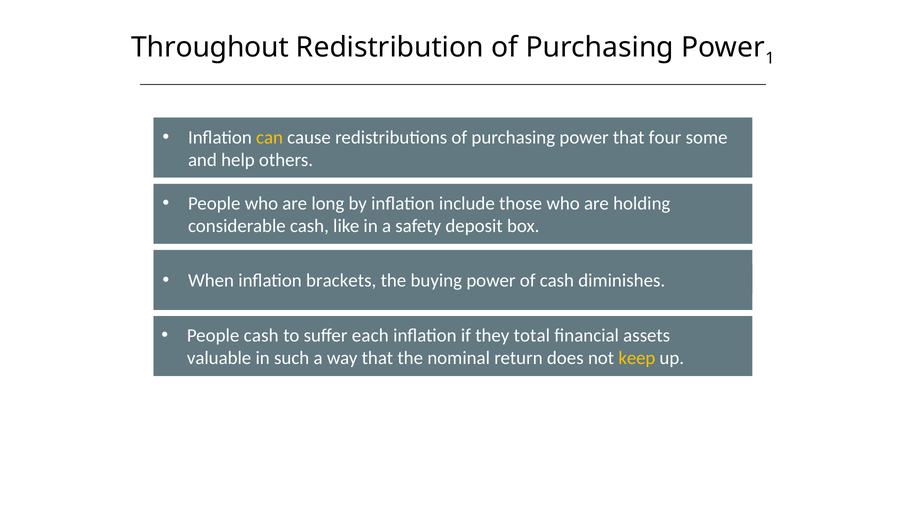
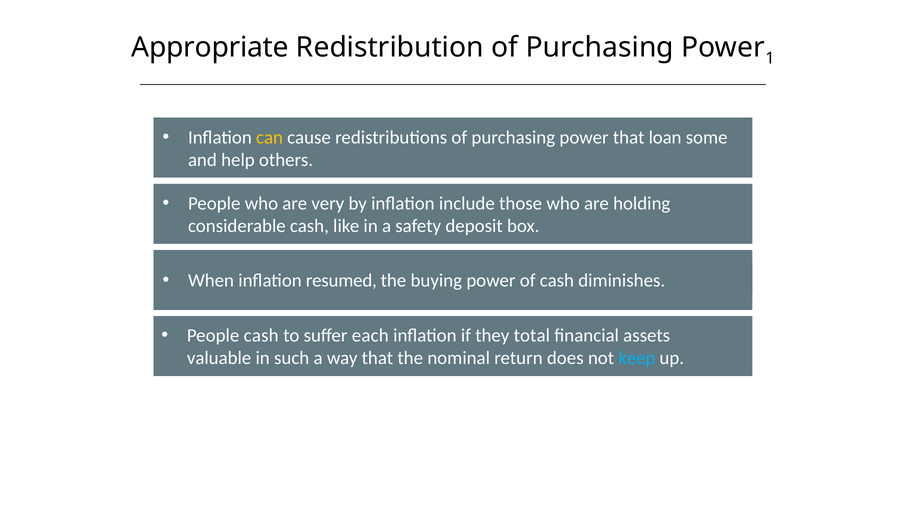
Throughout: Throughout -> Appropriate
four: four -> loan
long: long -> very
brackets: brackets -> resumed
keep colour: yellow -> light blue
